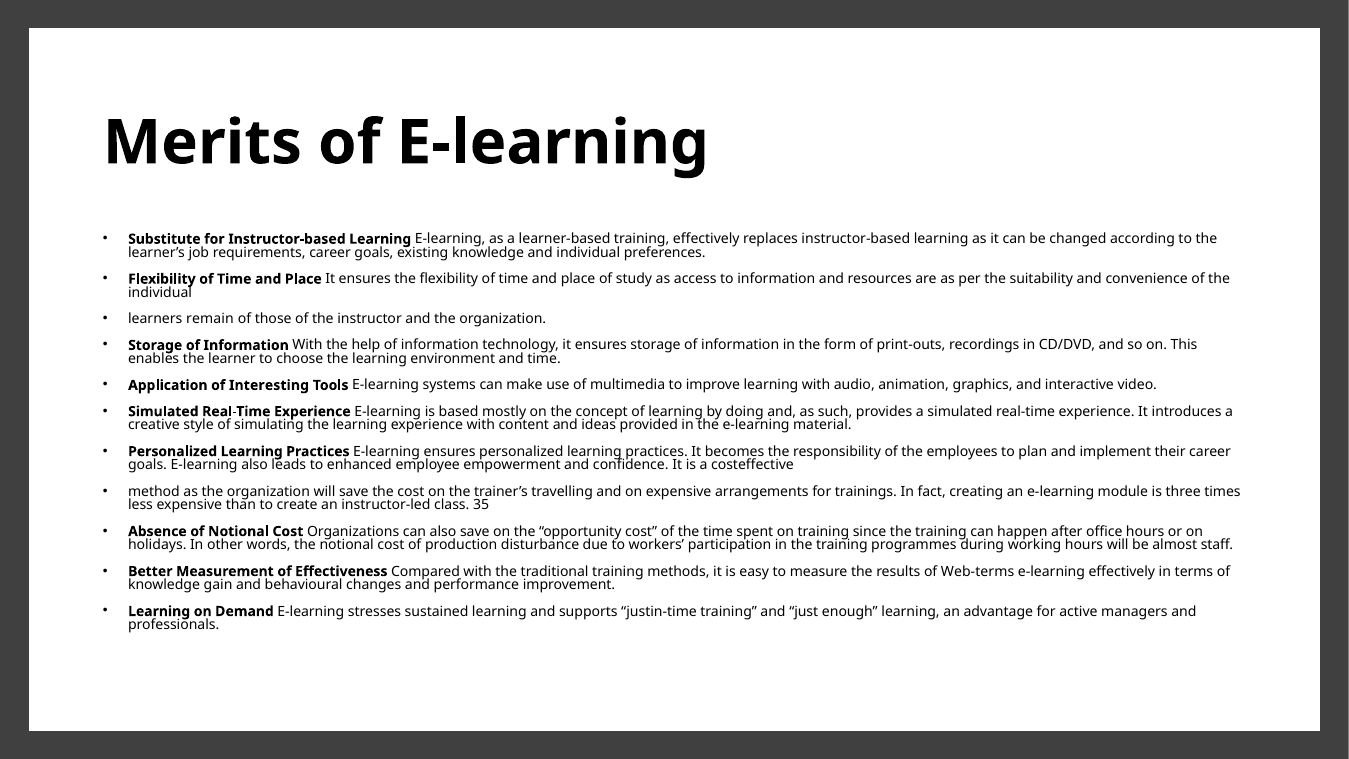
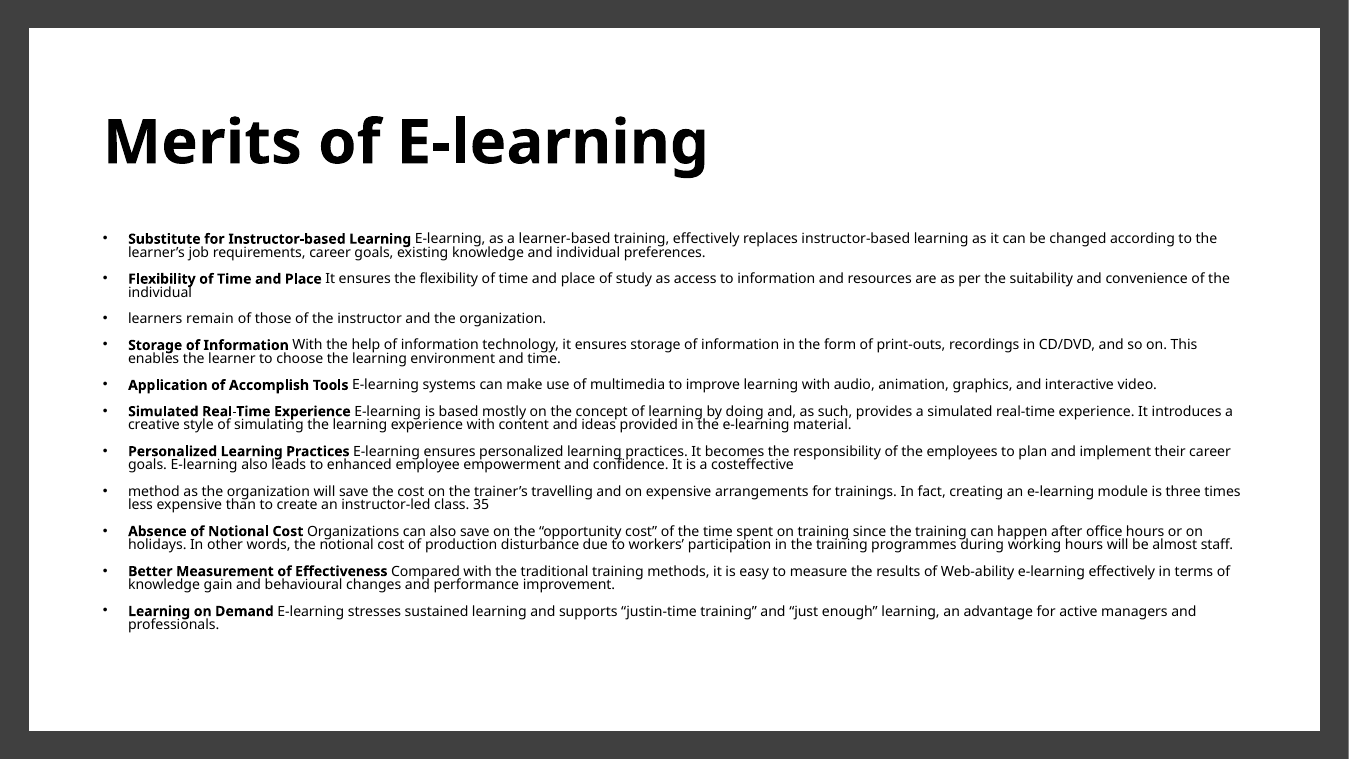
Interesting: Interesting -> Accomplish
Web-terms: Web-terms -> Web-ability
